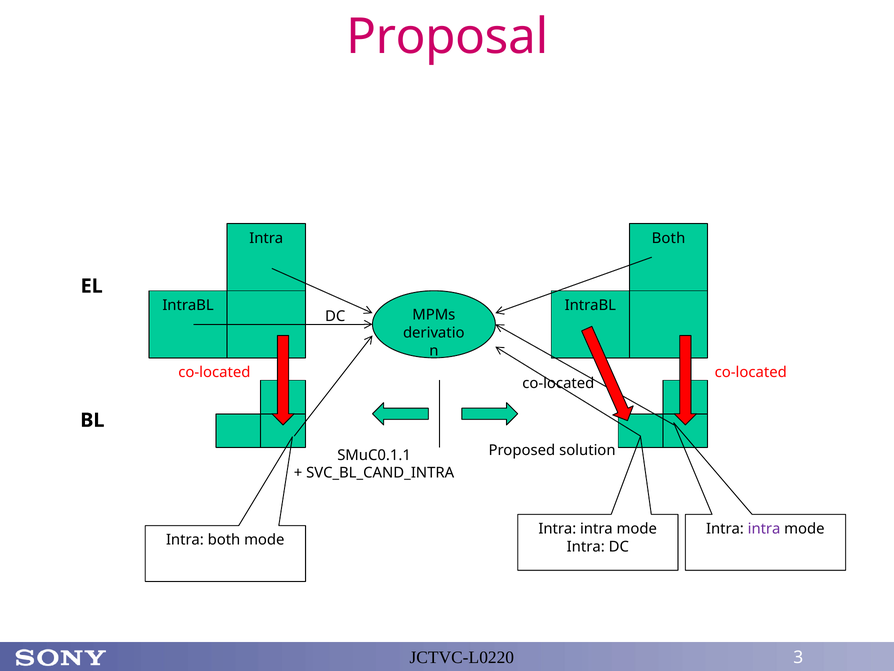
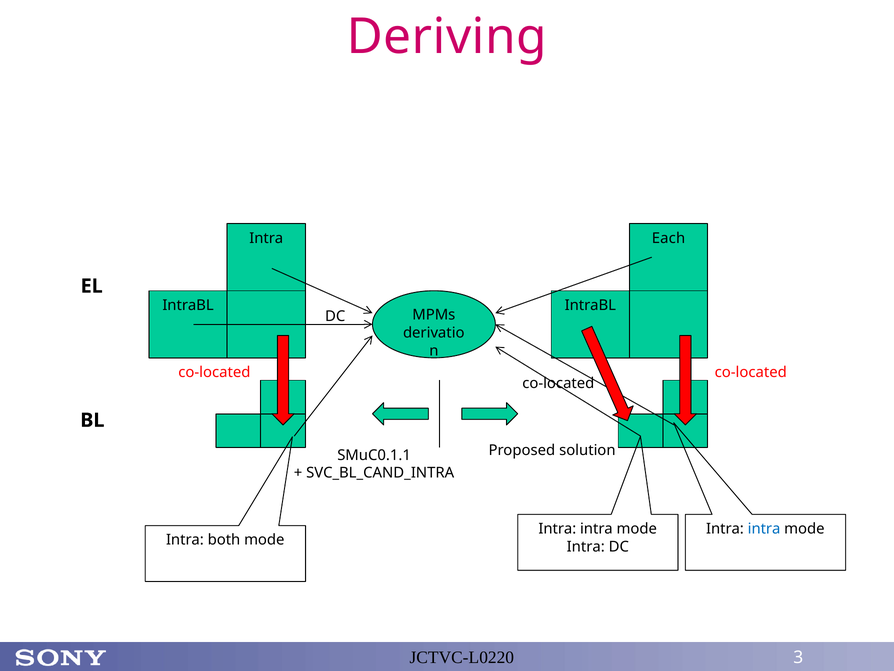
Proposal: Proposal -> Deriving
Both at (669, 238): Both -> Each
intra at (764, 528) colour: purple -> blue
